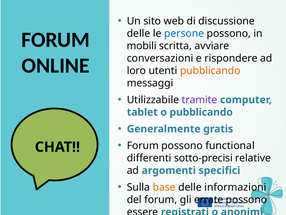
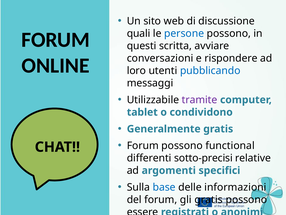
delle at (139, 33): delle -> quali
mobili: mobili -> questi
pubblicando at (210, 71) colour: orange -> blue
o pubblicando: pubblicando -> condividono
base colour: orange -> blue
gli errate: errate -> gratis
